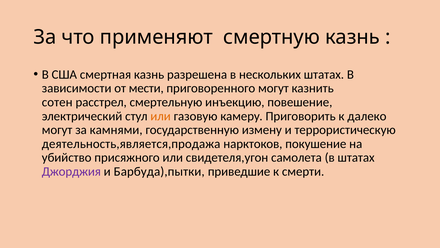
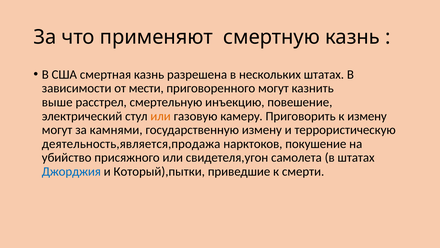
сотен: сотен -> выше
к далеко: далеко -> измену
Джорджия colour: purple -> blue
Барбуда),пытки: Барбуда),пытки -> Который),пытки
